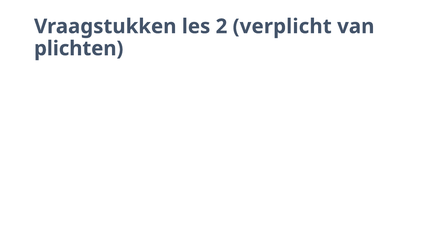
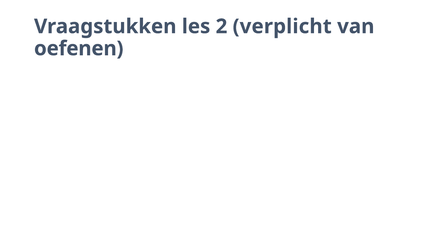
plichten: plichten -> oefenen
